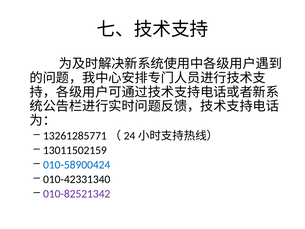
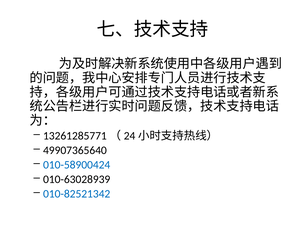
13011502159: 13011502159 -> 49907365640
010-42331340: 010-42331340 -> 010-63028939
010-82521342 colour: purple -> blue
